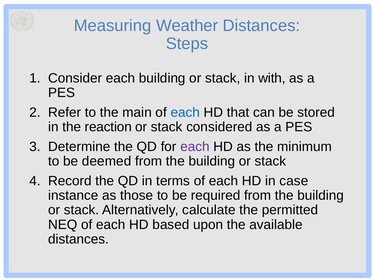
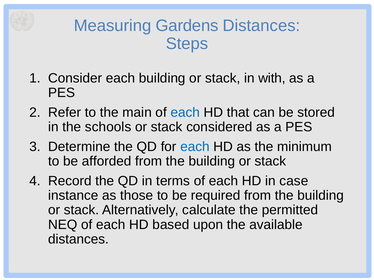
Weather: Weather -> Gardens
reaction: reaction -> schools
each at (195, 147) colour: purple -> blue
deemed: deemed -> afforded
